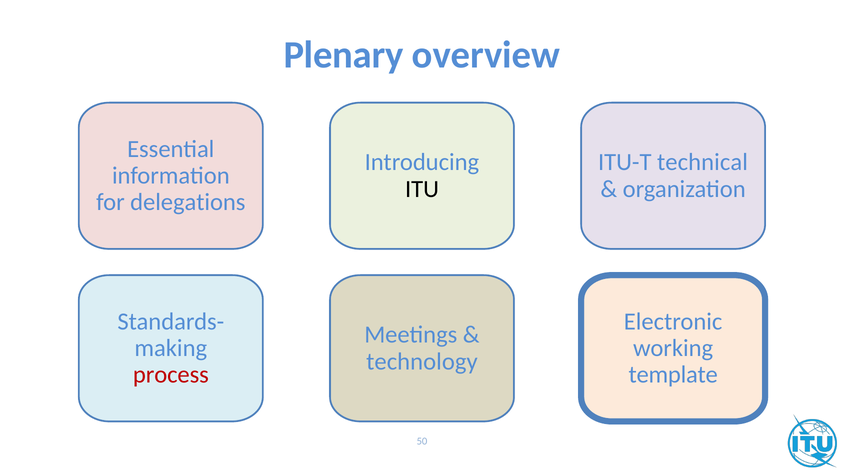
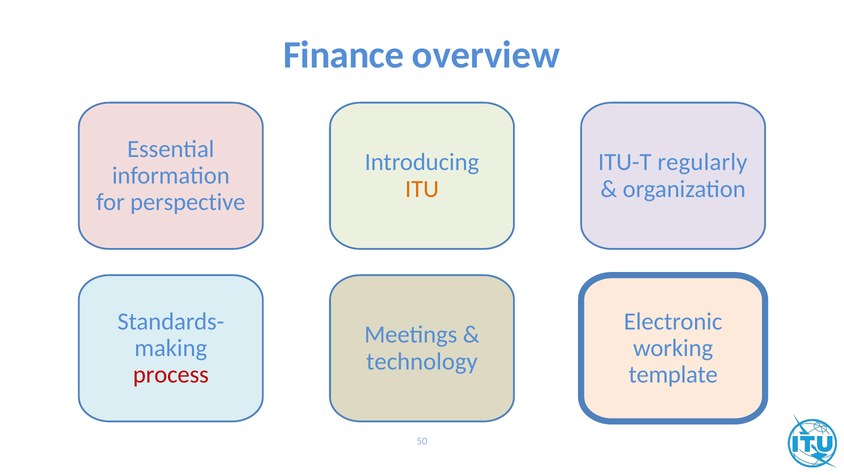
Plenary: Plenary -> Finance
technical: technical -> regularly
ITU colour: black -> orange
delegations: delegations -> perspective
